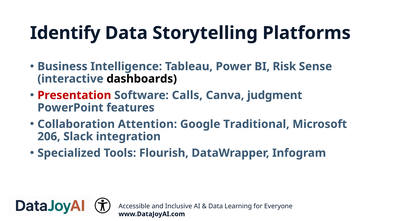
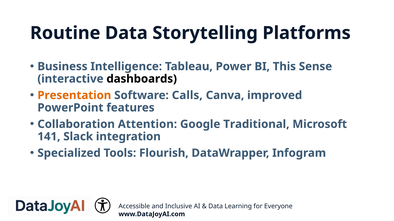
Identify: Identify -> Routine
Risk: Risk -> This
Presentation colour: red -> orange
judgment: judgment -> improved
206: 206 -> 141
